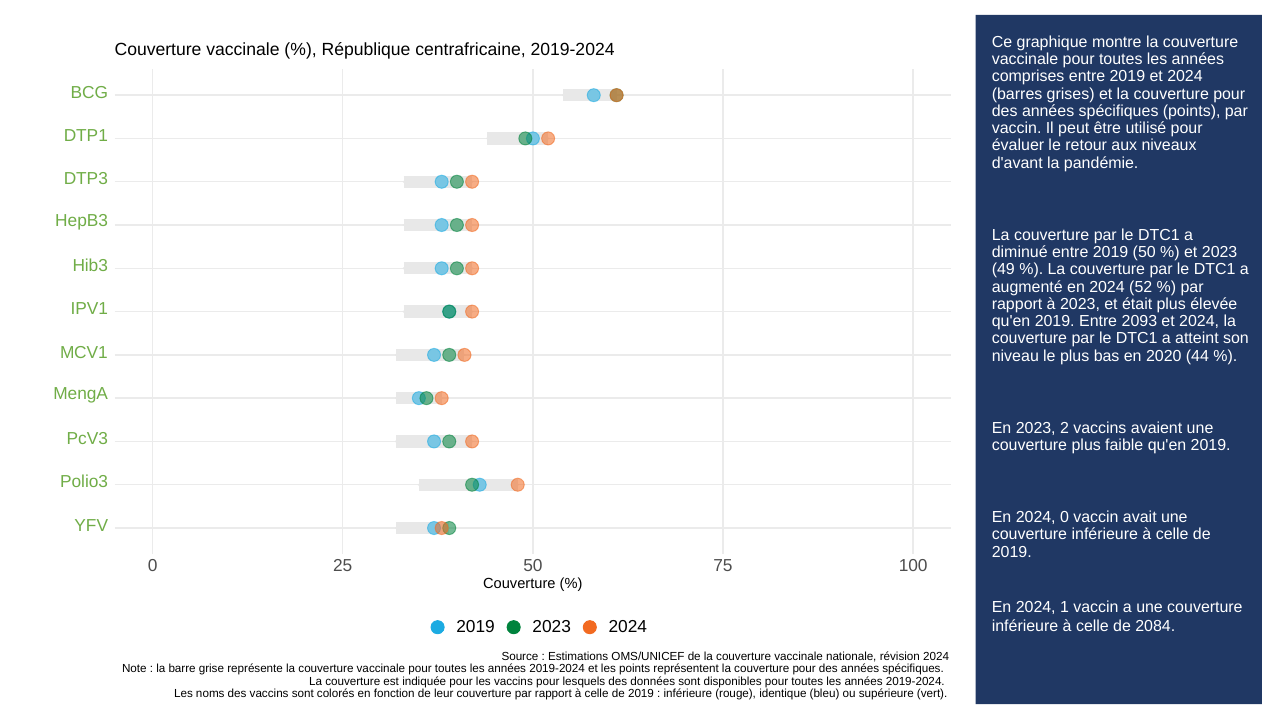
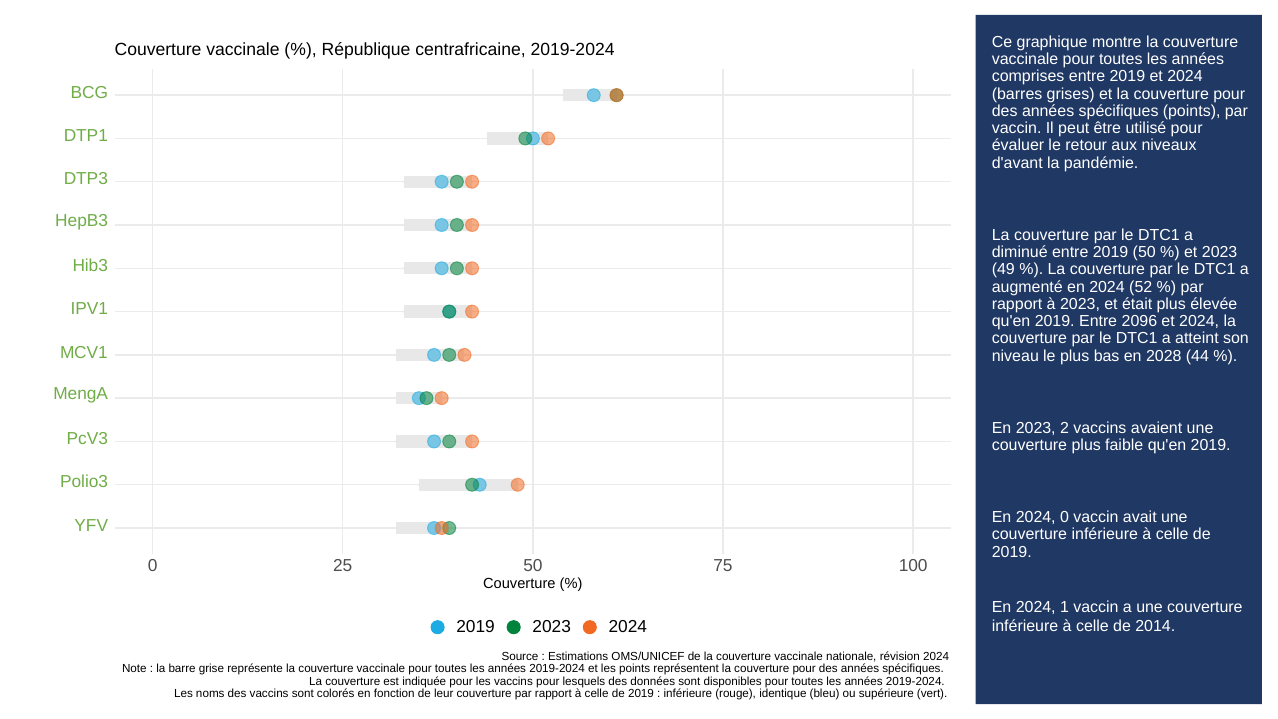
2093: 2093 -> 2096
2020: 2020 -> 2028
2084: 2084 -> 2014
